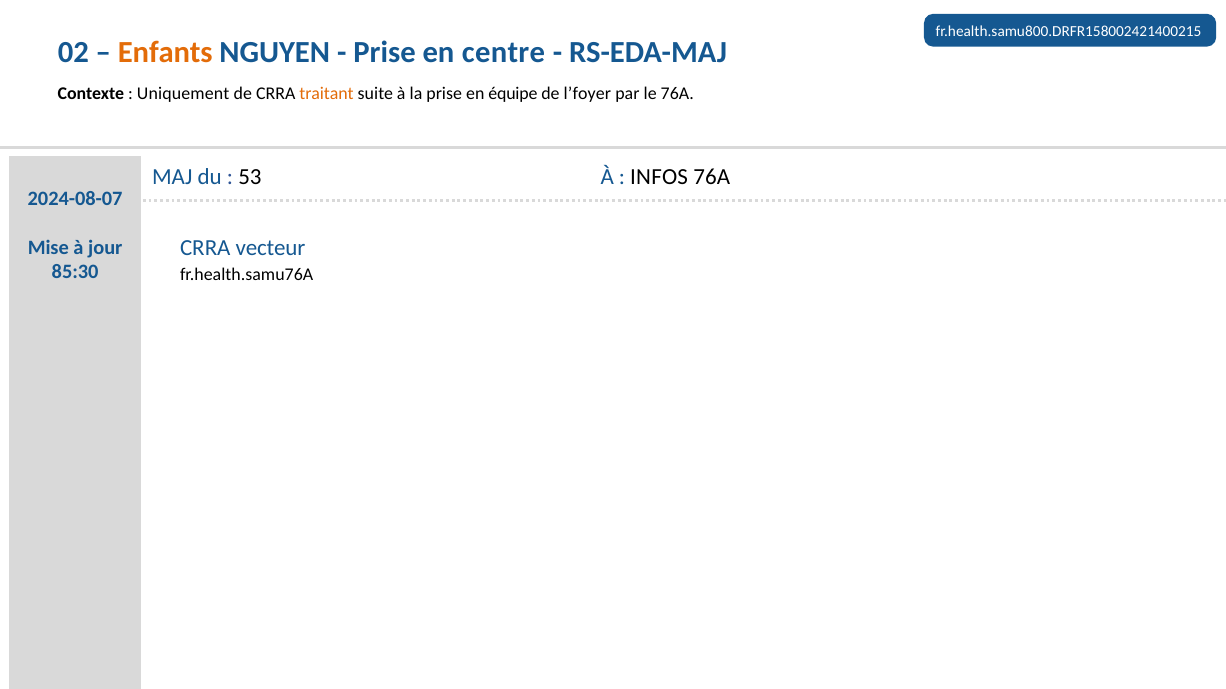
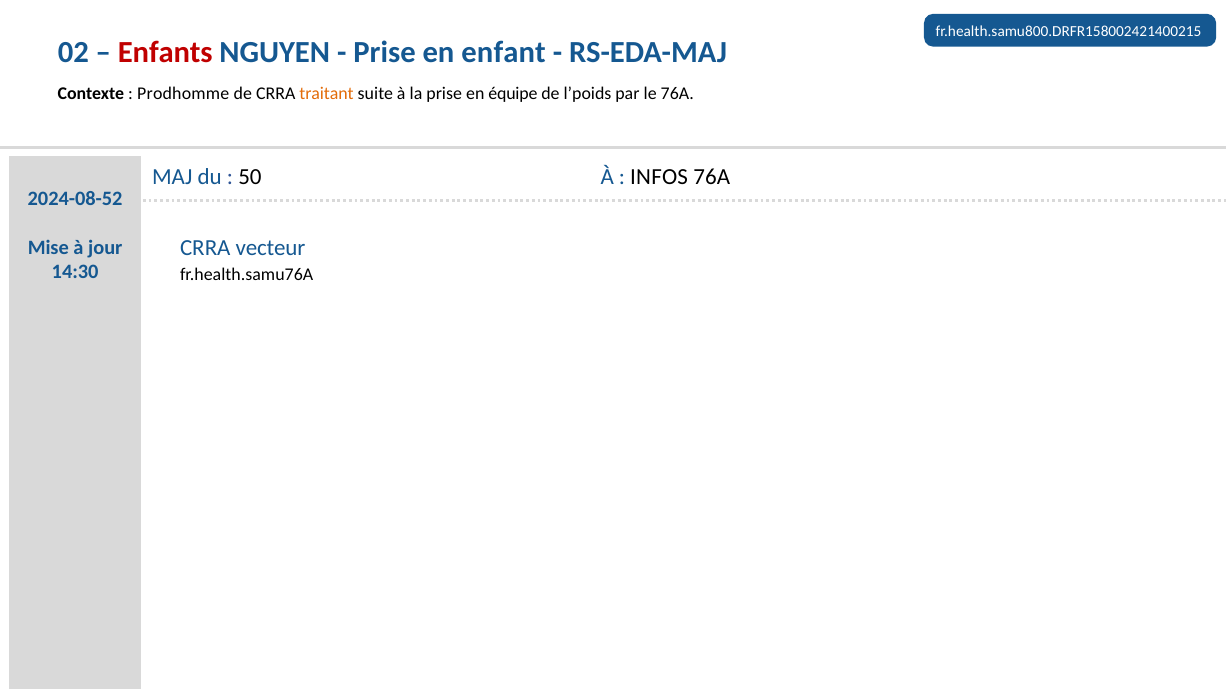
Enfants colour: orange -> red
centre: centre -> enfant
Uniquement: Uniquement -> Prodhomme
l’foyer: l’foyer -> l’poids
53: 53 -> 50
2024-08-07: 2024-08-07 -> 2024-08-52
85:30: 85:30 -> 14:30
